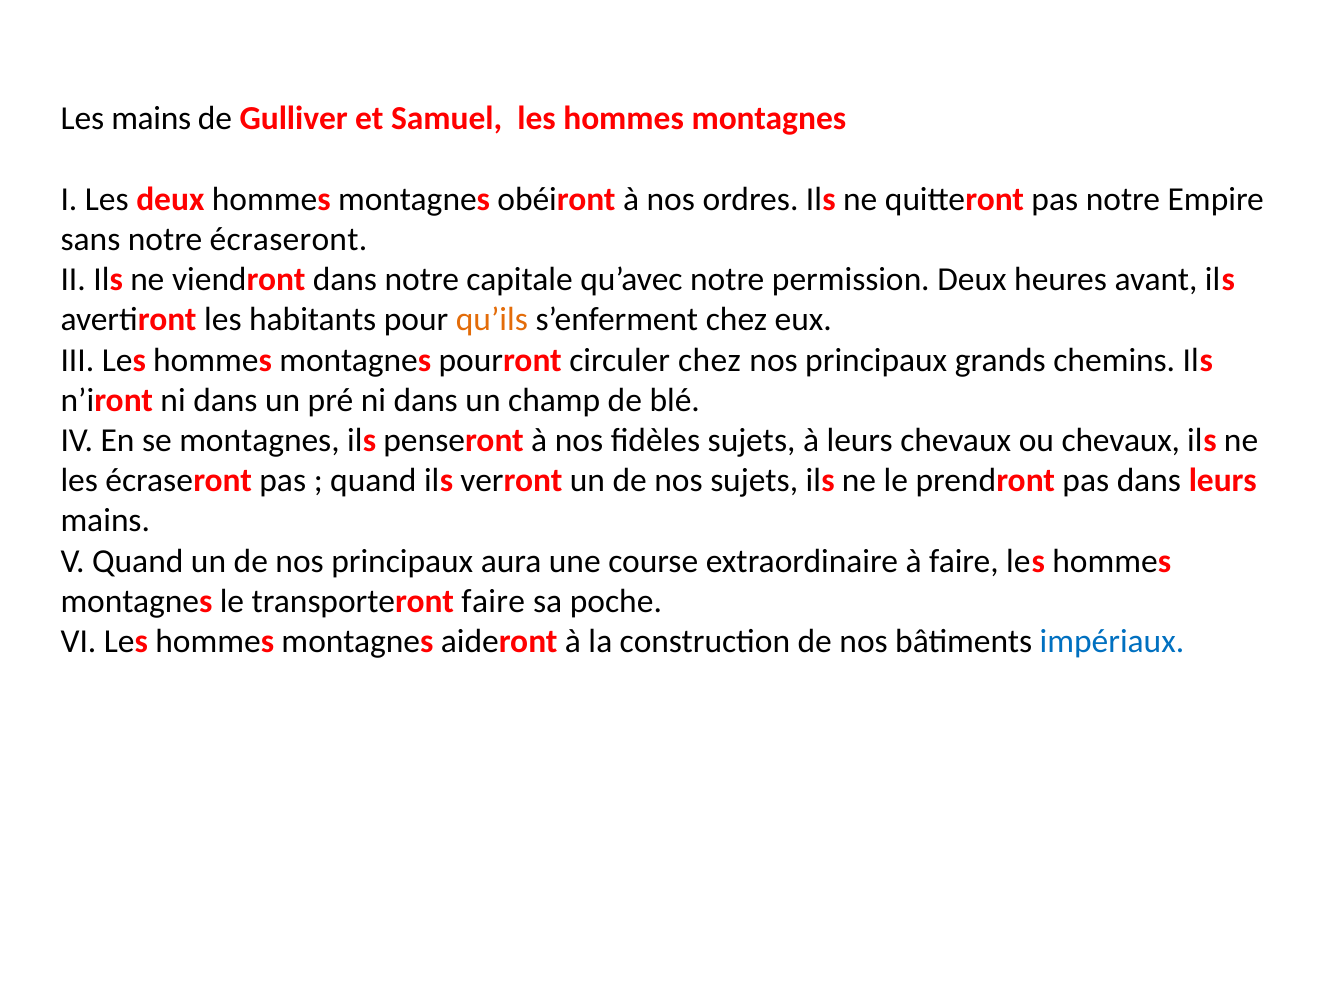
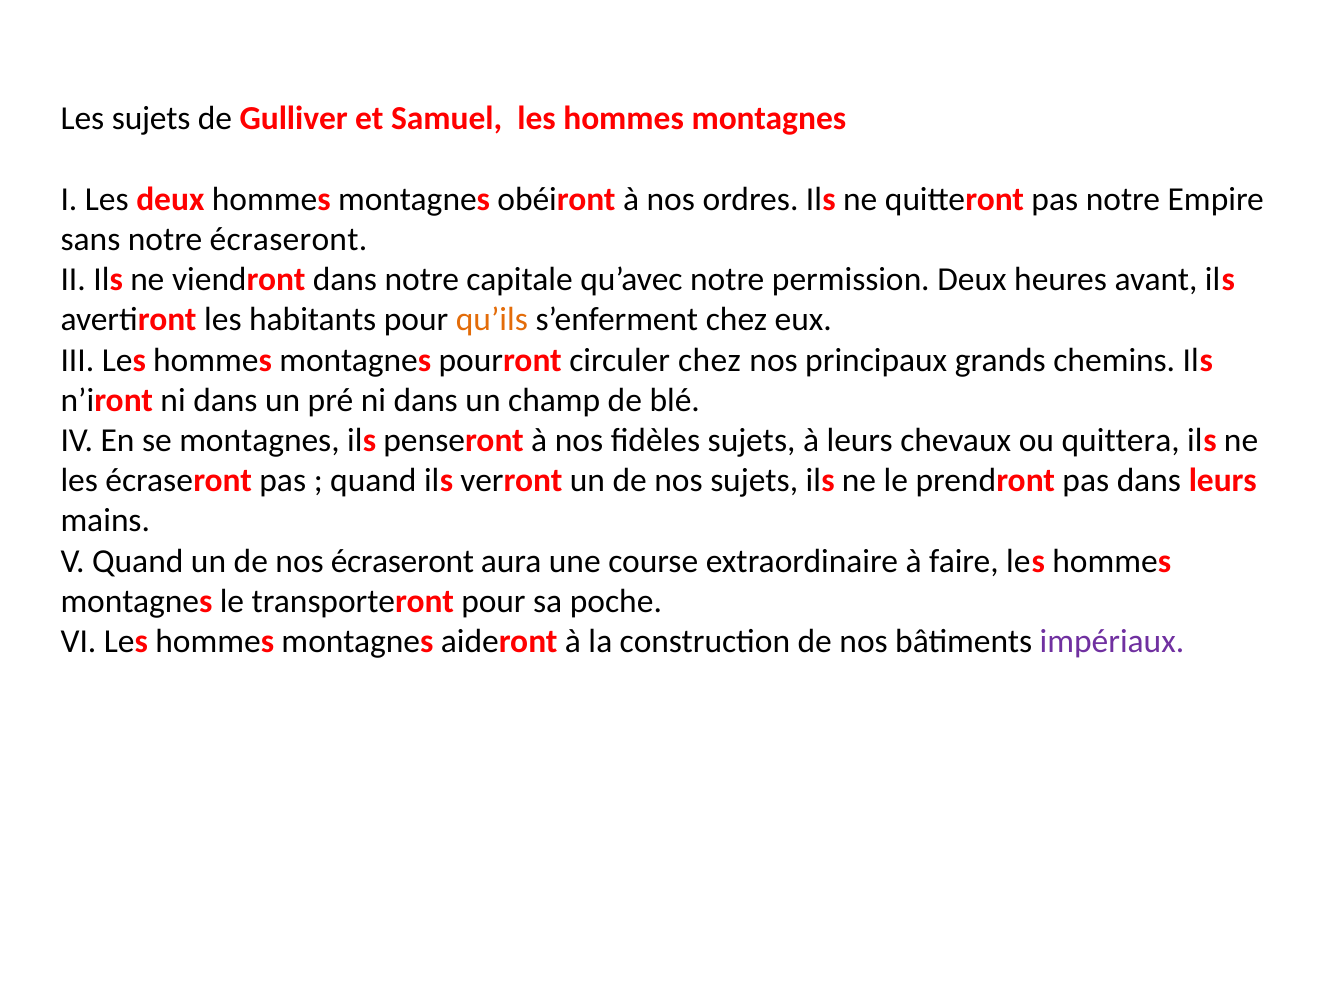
Les mains: mains -> sujets
ou chevaux: chevaux -> quittera
de nos principaux: principaux -> écraseront
transporteront faire: faire -> pour
impériaux colour: blue -> purple
